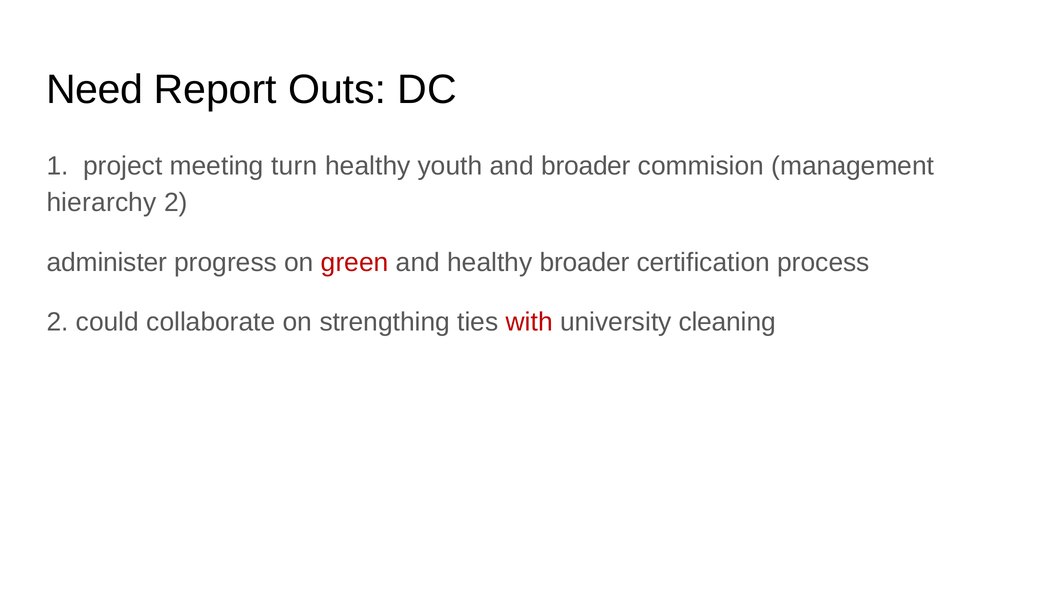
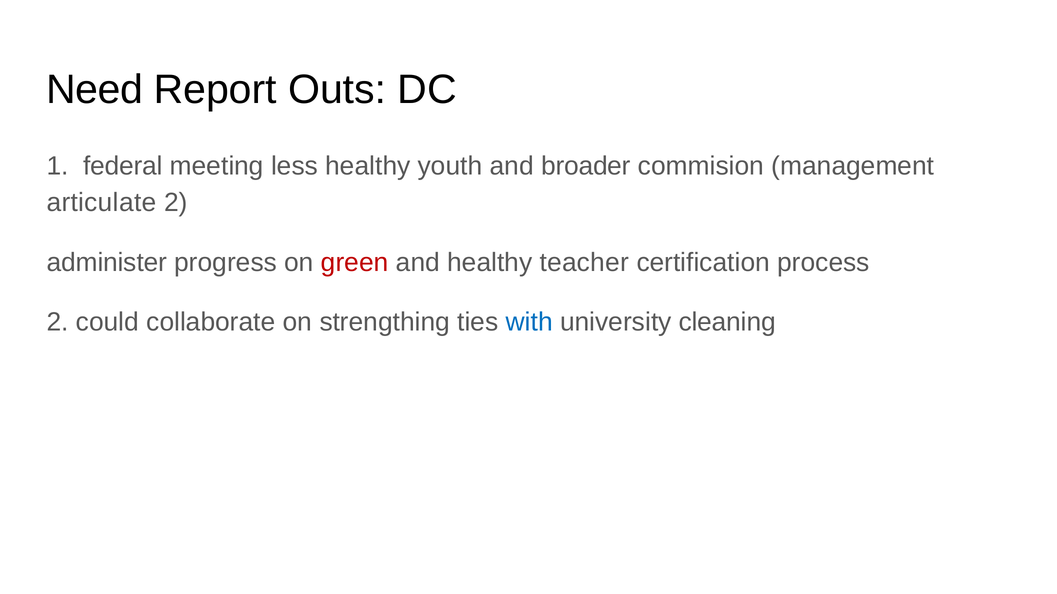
project: project -> federal
turn: turn -> less
hierarchy: hierarchy -> articulate
healthy broader: broader -> teacher
with colour: red -> blue
